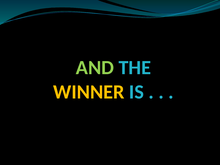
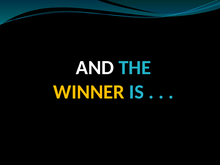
AND colour: light green -> white
